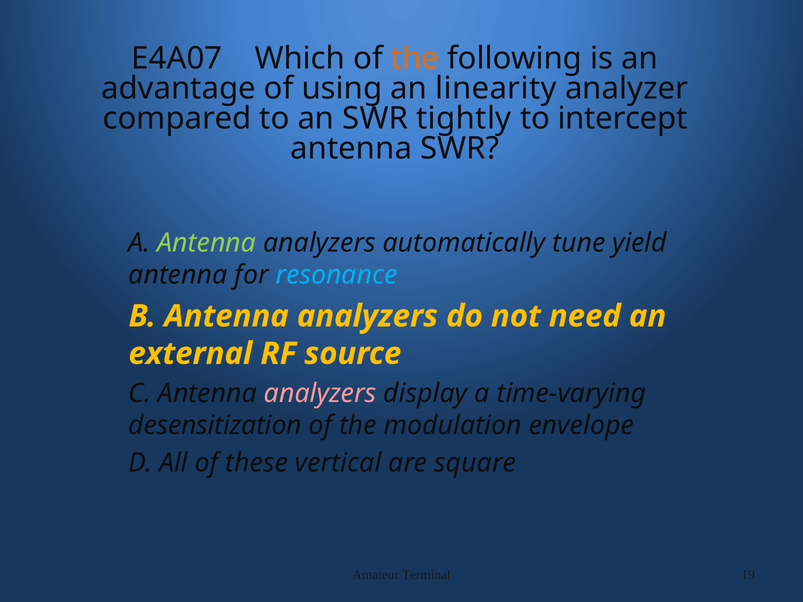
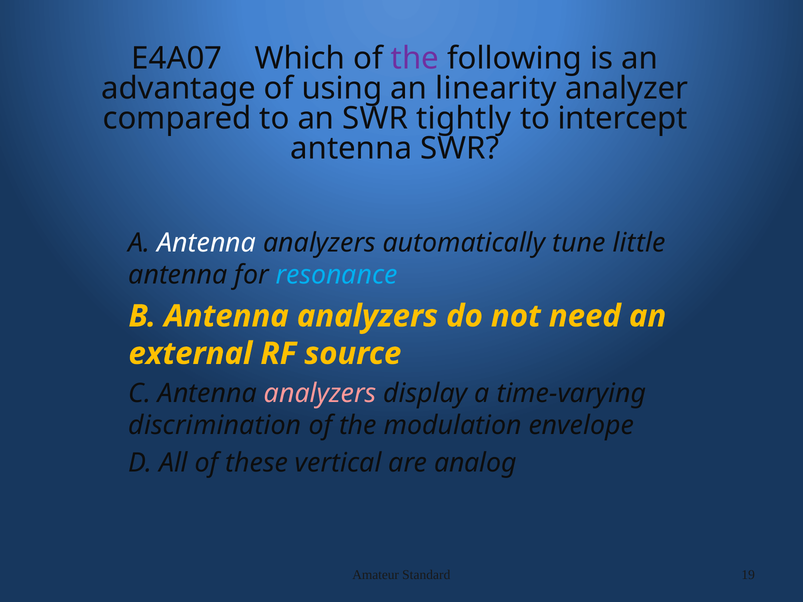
the at (415, 58) colour: orange -> purple
Antenna at (207, 243) colour: light green -> white
yield: yield -> little
desensitization: desensitization -> discrimination
square: square -> analog
Terminal: Terminal -> Standard
